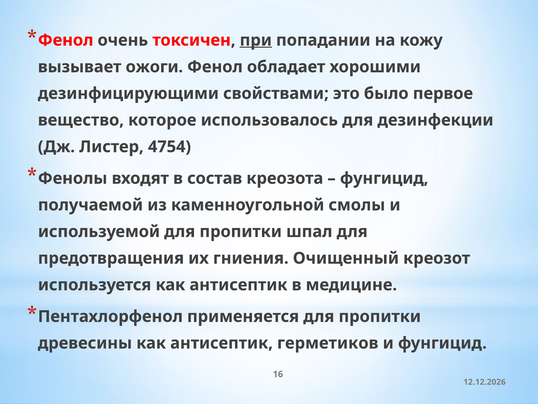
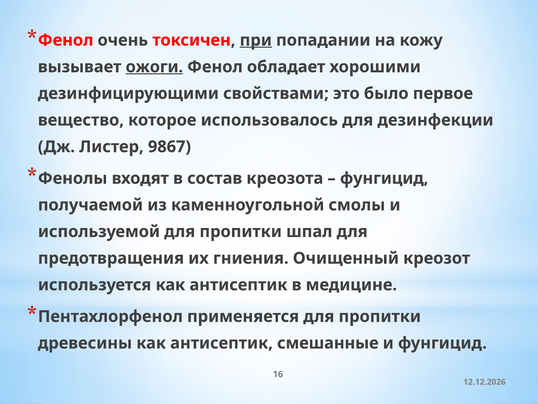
ожоги underline: none -> present
4754: 4754 -> 9867
герметиков: герметиков -> смешанные
